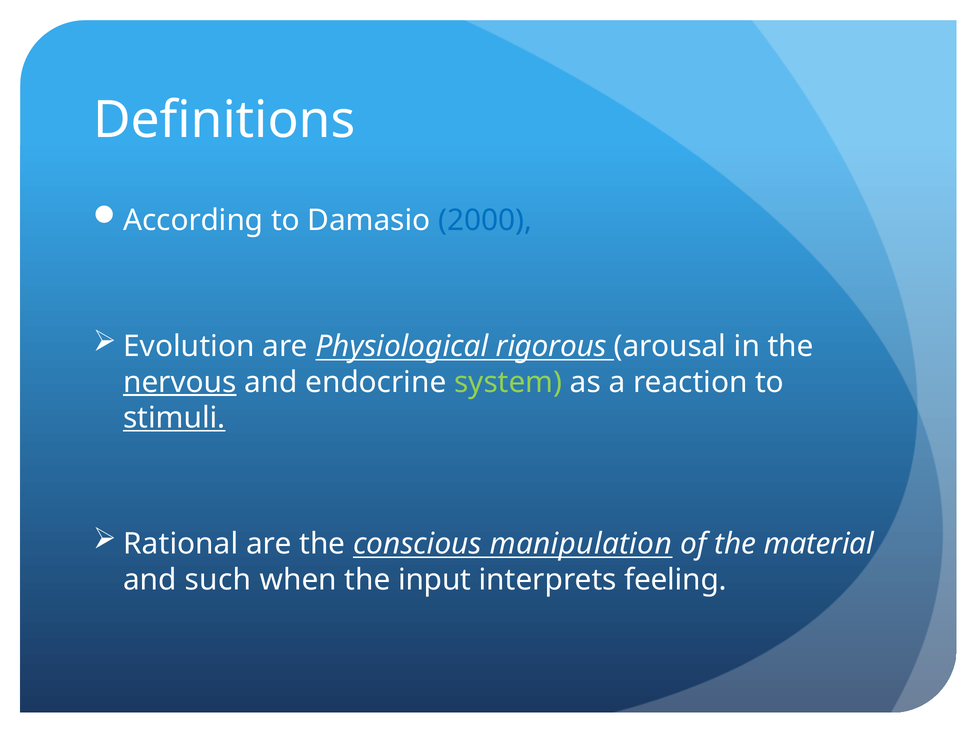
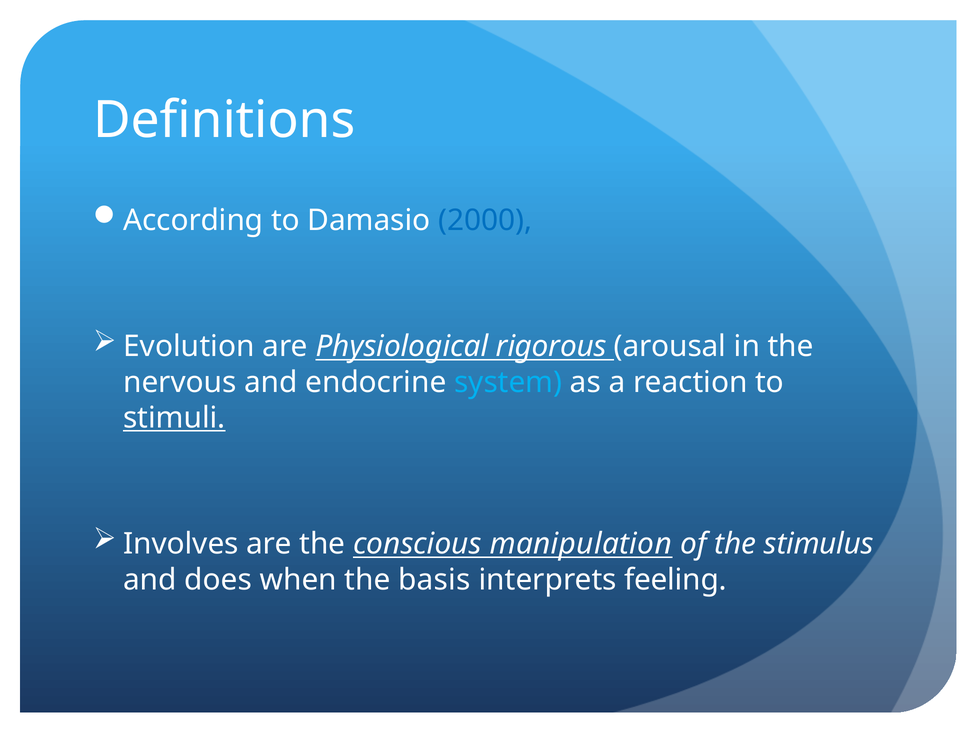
nervous underline: present -> none
system colour: light green -> light blue
Rational: Rational -> Involves
material: material -> stimulus
such: such -> does
input: input -> basis
